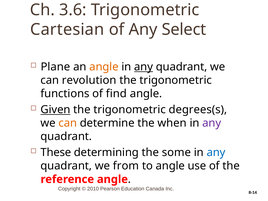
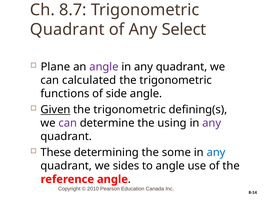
3.6: 3.6 -> 8.7
Cartesian at (67, 30): Cartesian -> Quadrant
angle at (104, 67) colour: orange -> purple
any at (144, 67) underline: present -> none
revolution: revolution -> calculated
find: find -> side
degrees(s: degrees(s -> defining(s
can at (68, 123) colour: orange -> purple
when: when -> using
from: from -> sides
